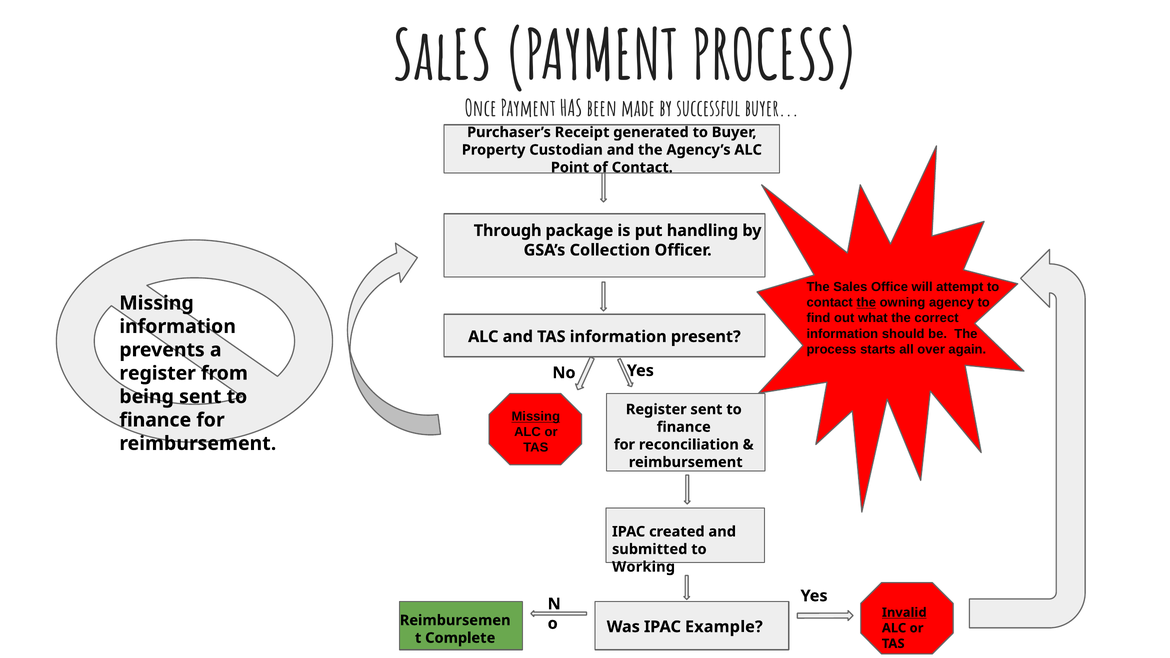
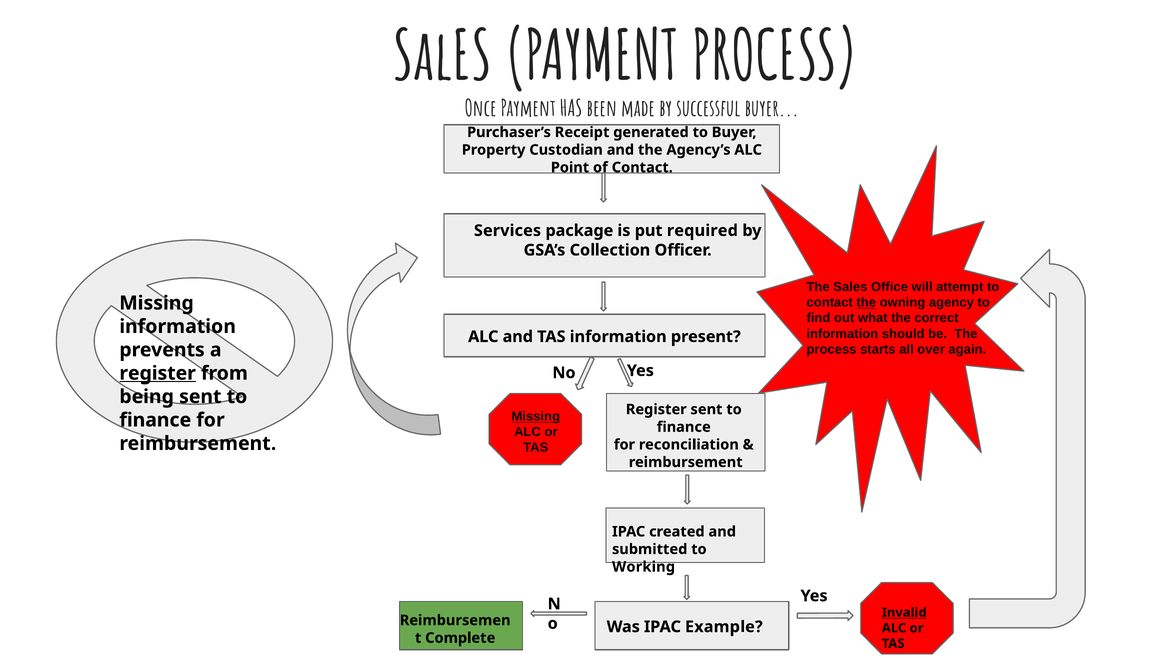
Through: Through -> Services
handling: handling -> required
register at (158, 373) underline: none -> present
